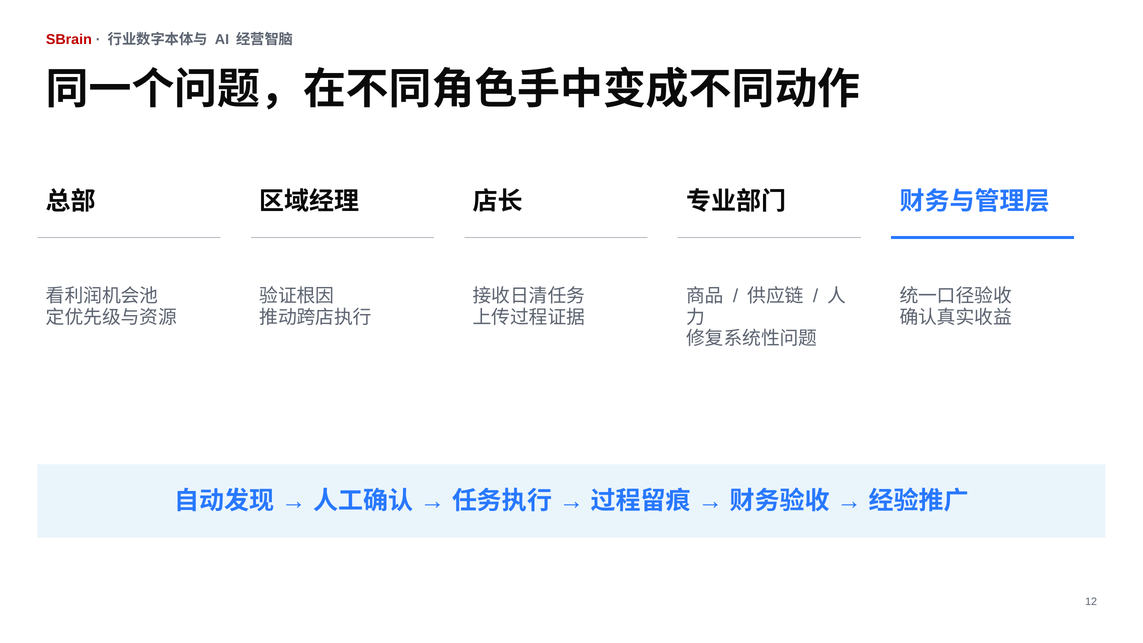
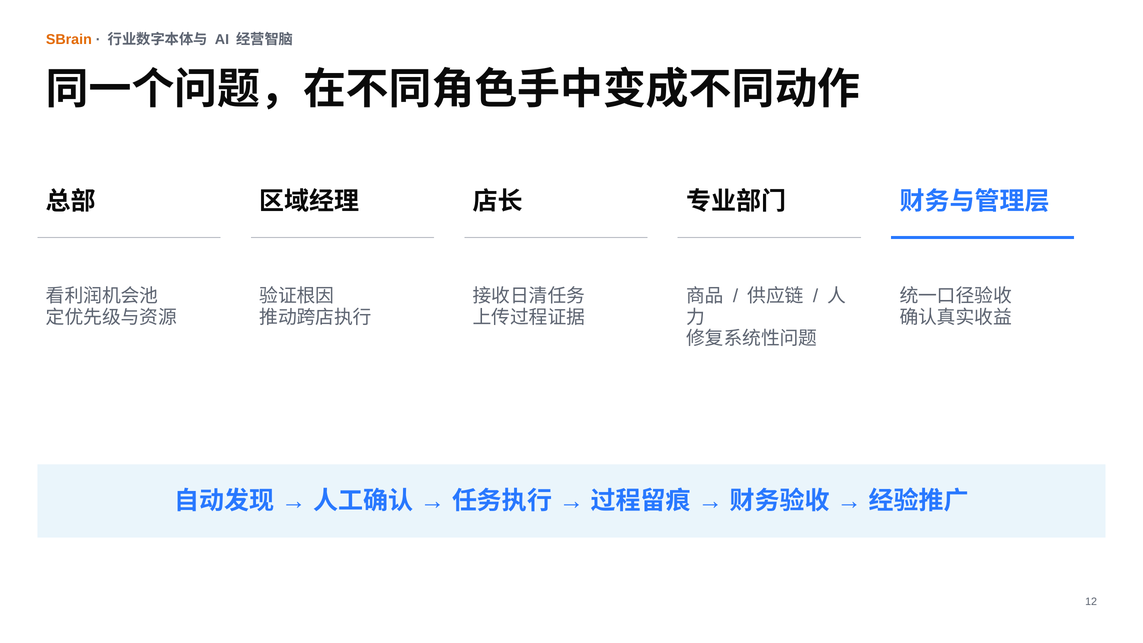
SBrain colour: red -> orange
